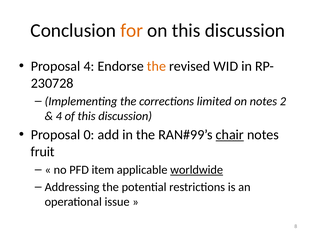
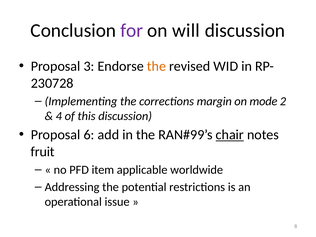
for colour: orange -> purple
on this: this -> will
Proposal 4: 4 -> 3
limited: limited -> margin
on notes: notes -> mode
0: 0 -> 6
worldwide underline: present -> none
